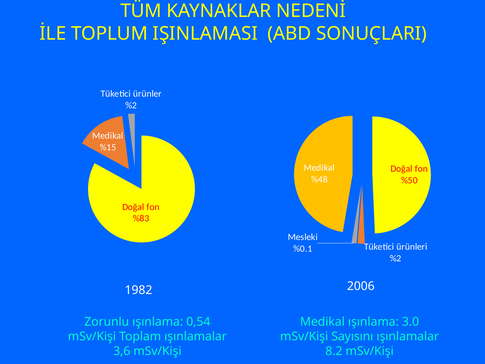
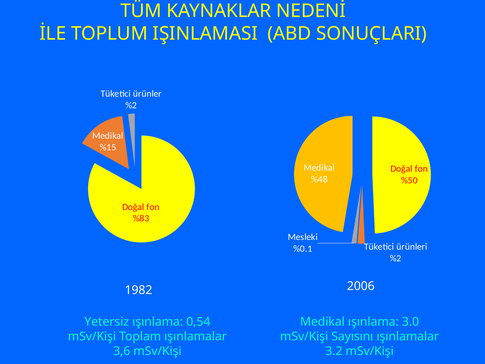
Zorunlu: Zorunlu -> Yetersiz
8.2: 8.2 -> 3.2
